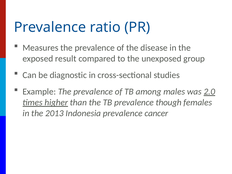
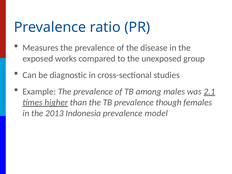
result: result -> works
2.0: 2.0 -> 2.1
cancer: cancer -> model
